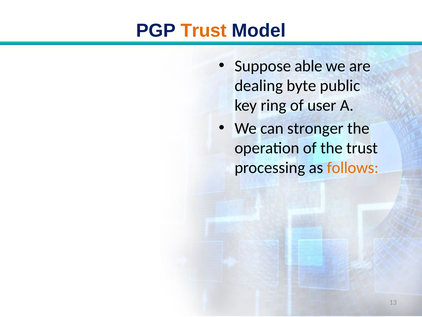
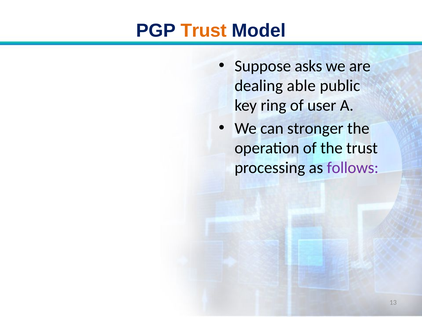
able: able -> asks
byte: byte -> able
follows colour: orange -> purple
